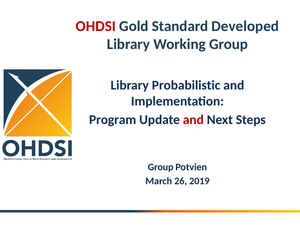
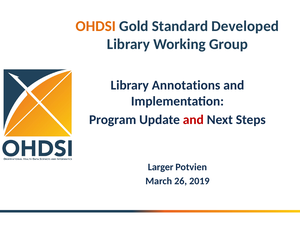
OHDSI colour: red -> orange
Probabilistic: Probabilistic -> Annotations
Group at (161, 167): Group -> Larger
